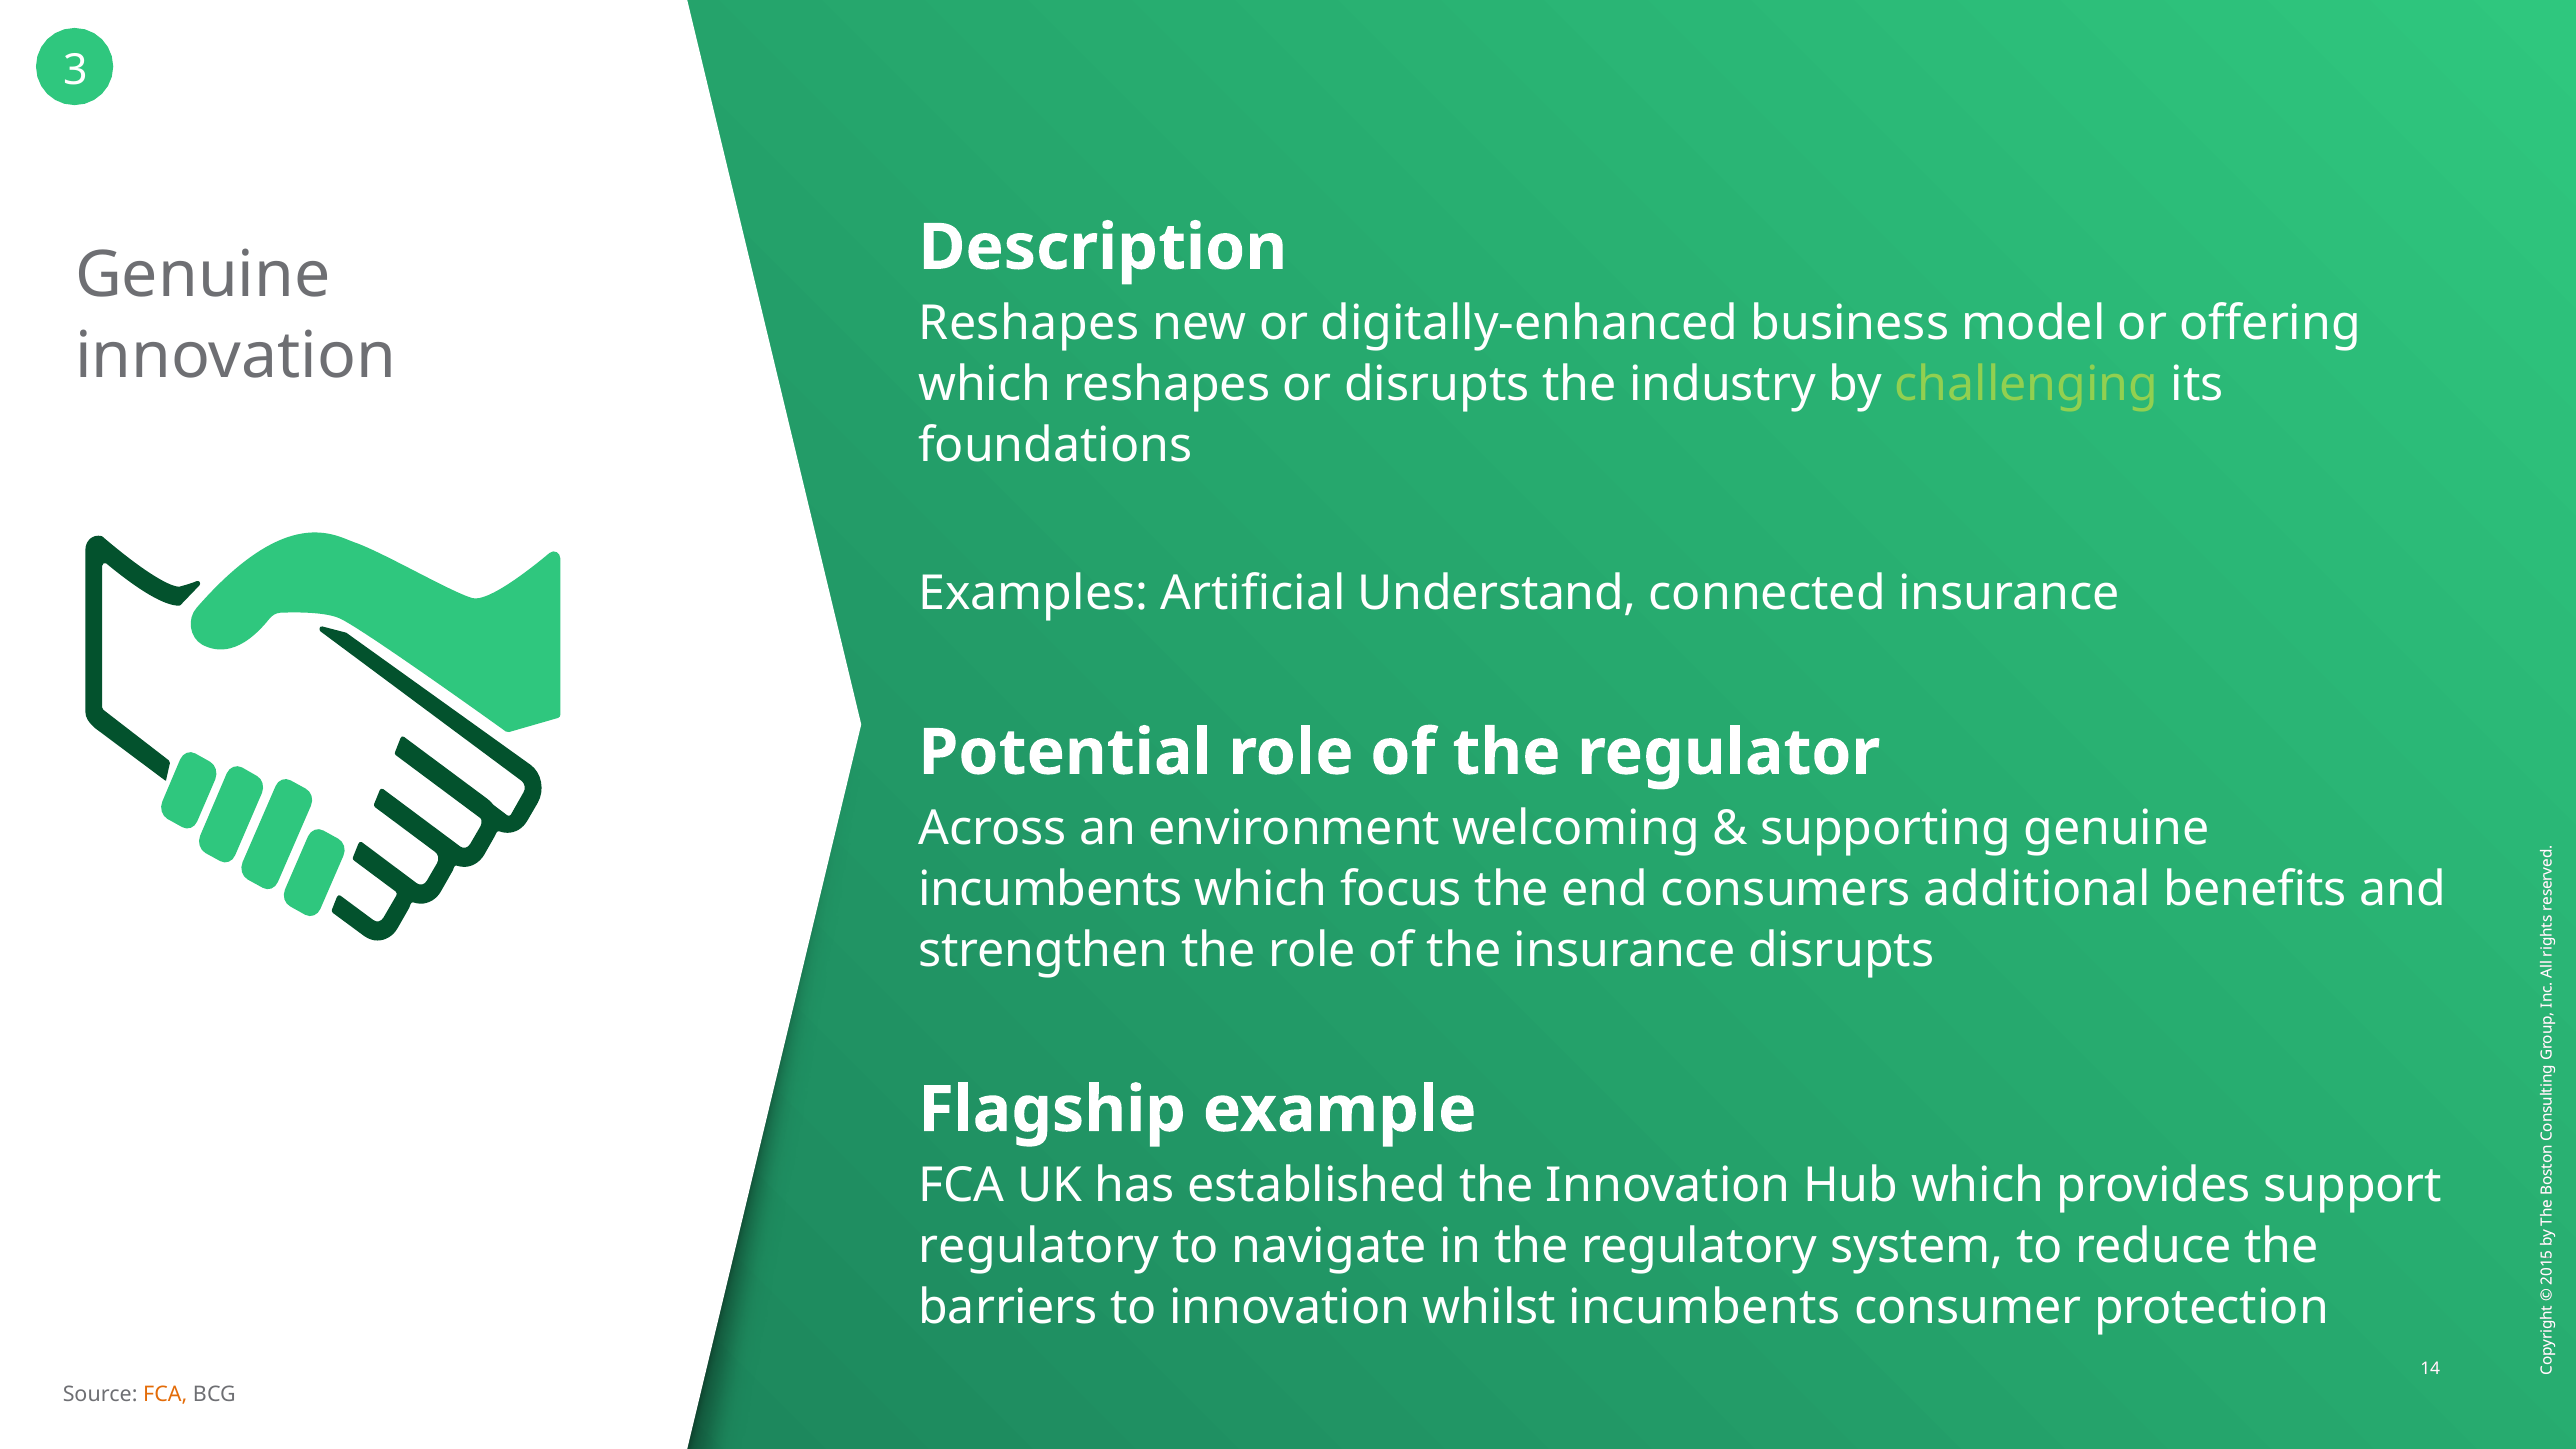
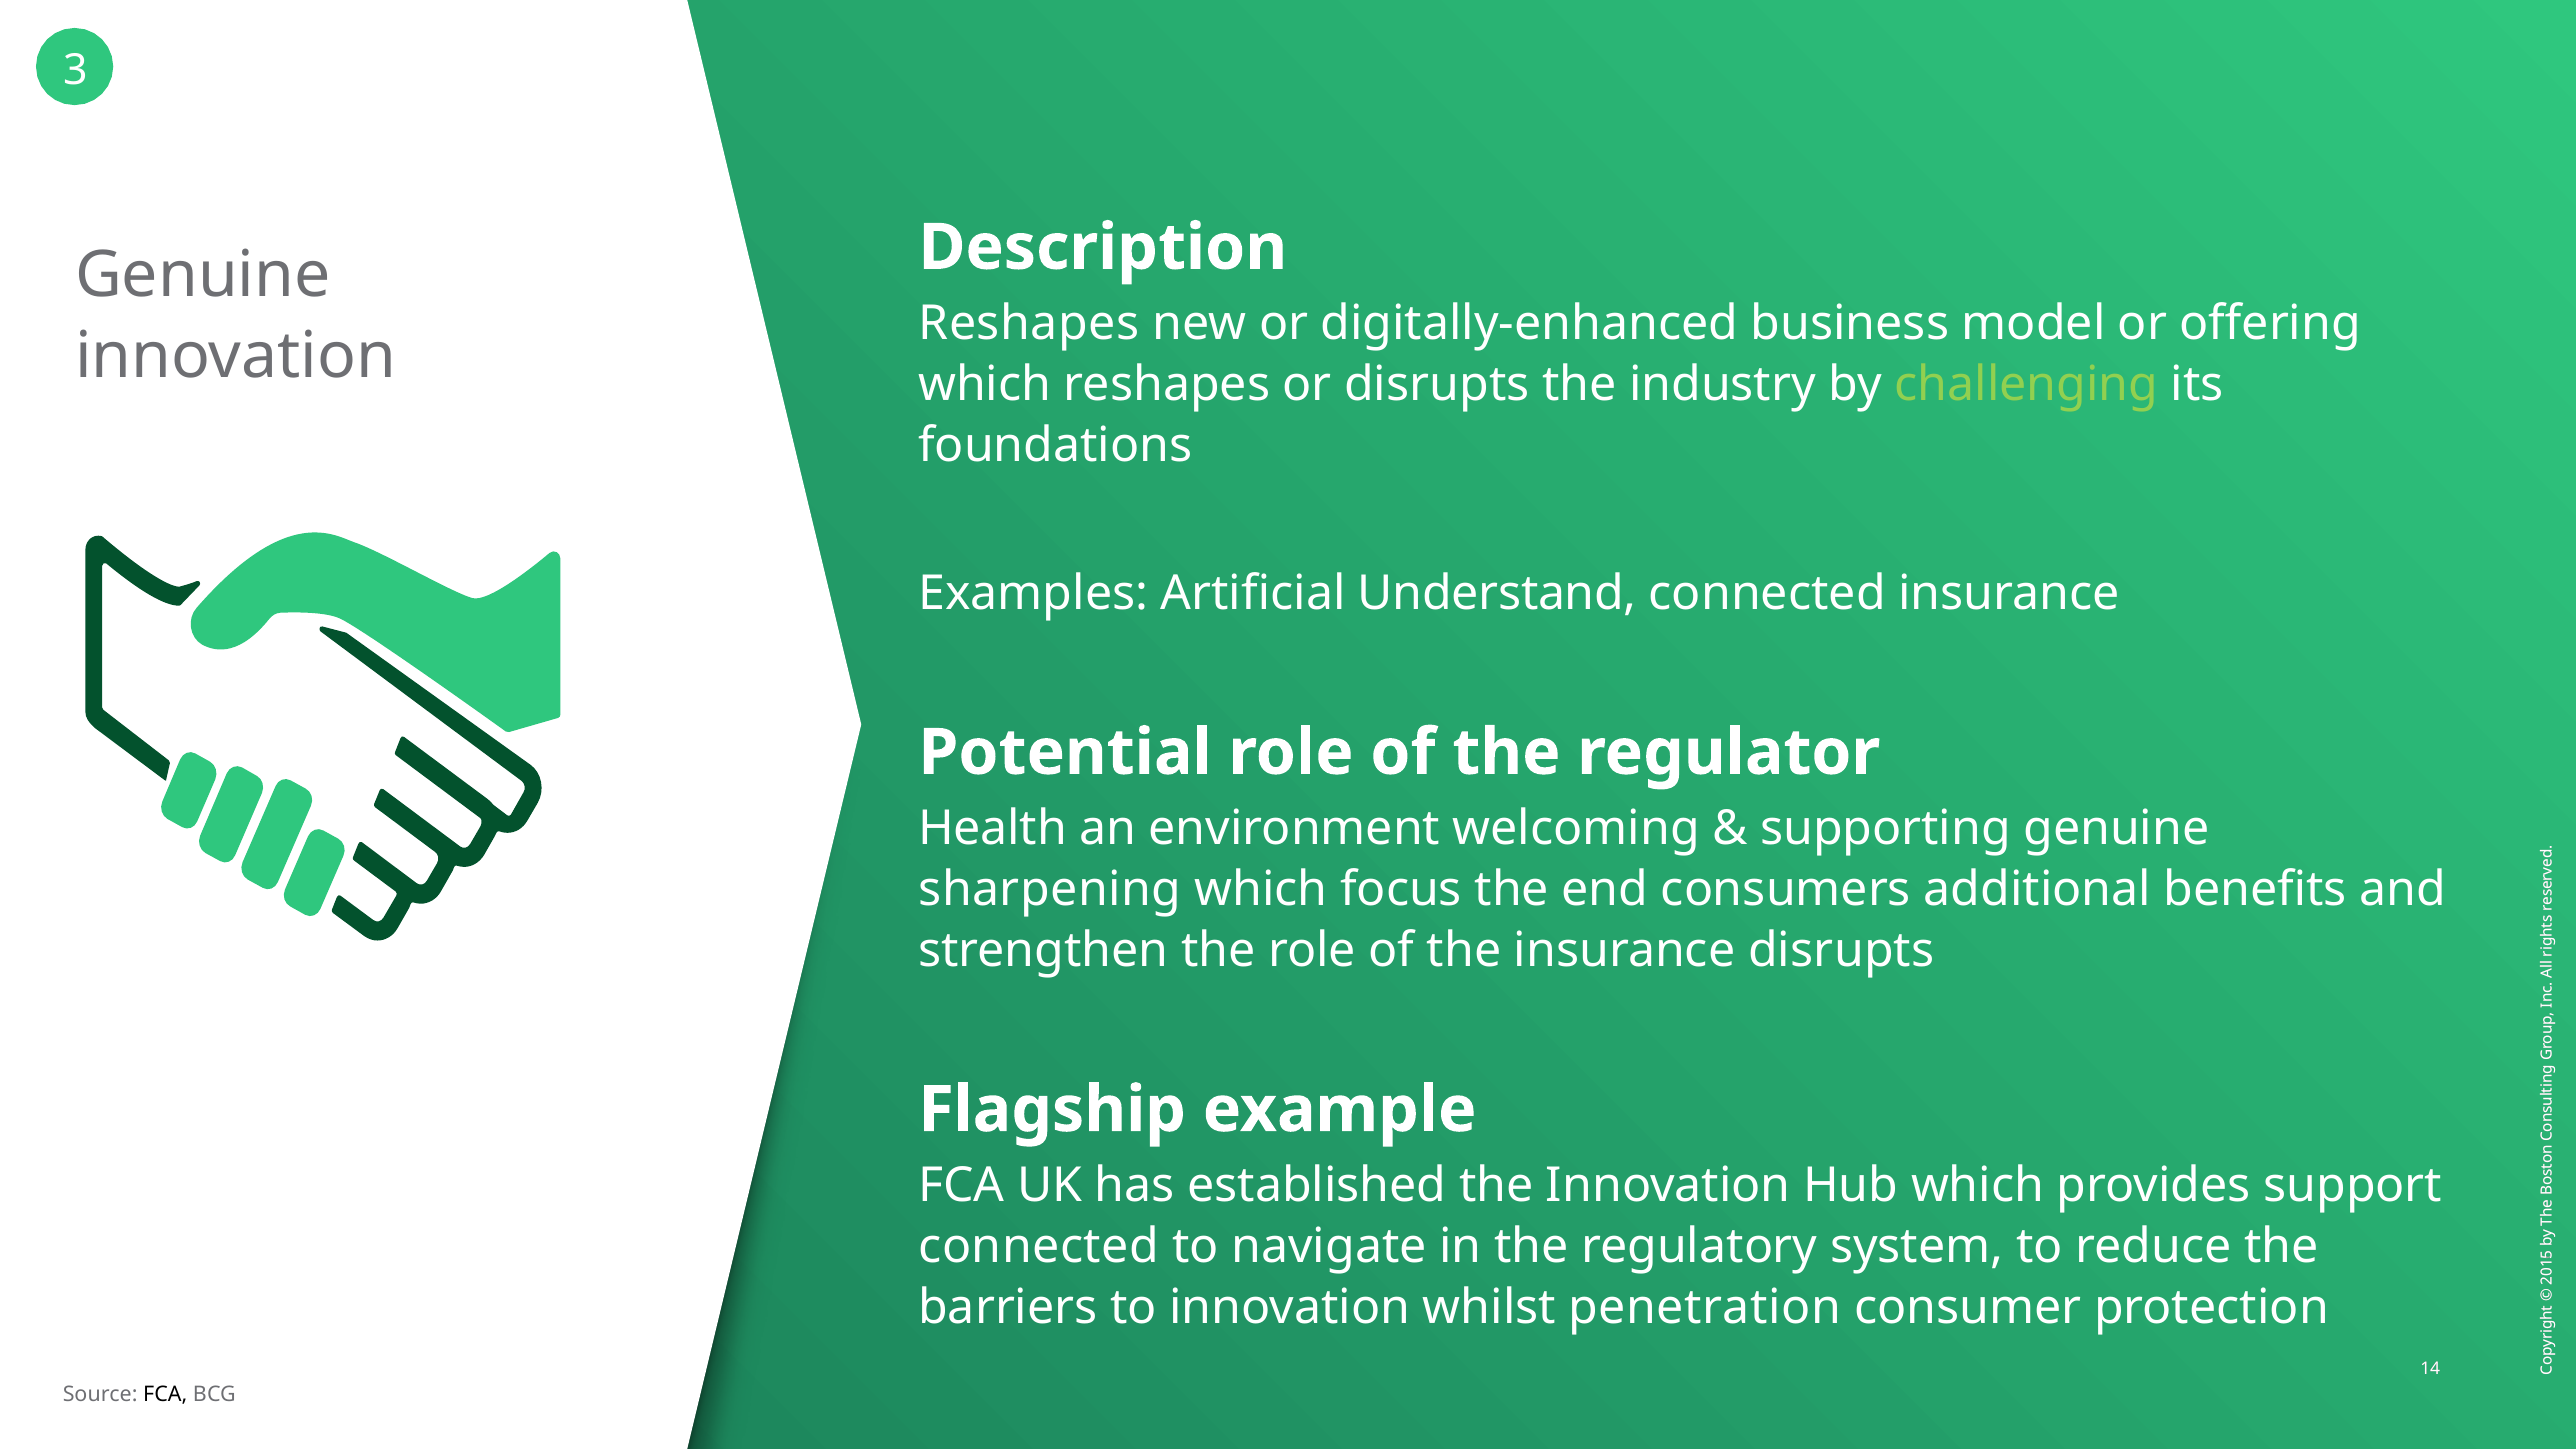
Across: Across -> Health
incumbents at (1050, 889): incumbents -> sharpening
regulatory at (1039, 1247): regulatory -> connected
whilst incumbents: incumbents -> penetration
FCA at (165, 1394) colour: orange -> black
